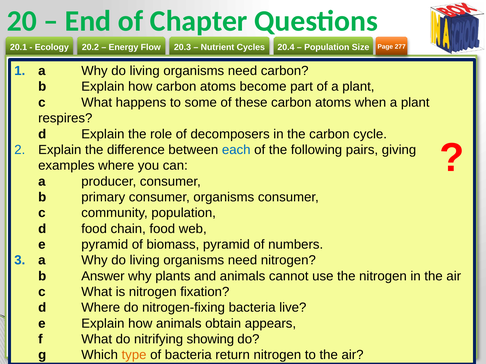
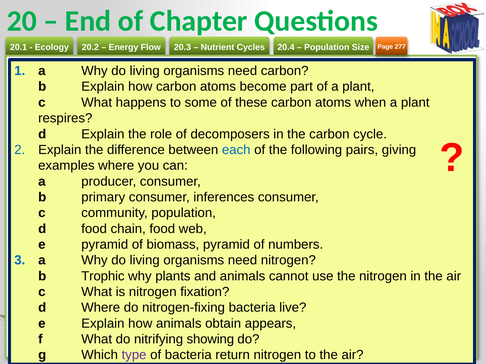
consumer organisms: organisms -> inferences
Answer: Answer -> Trophic
type colour: orange -> purple
